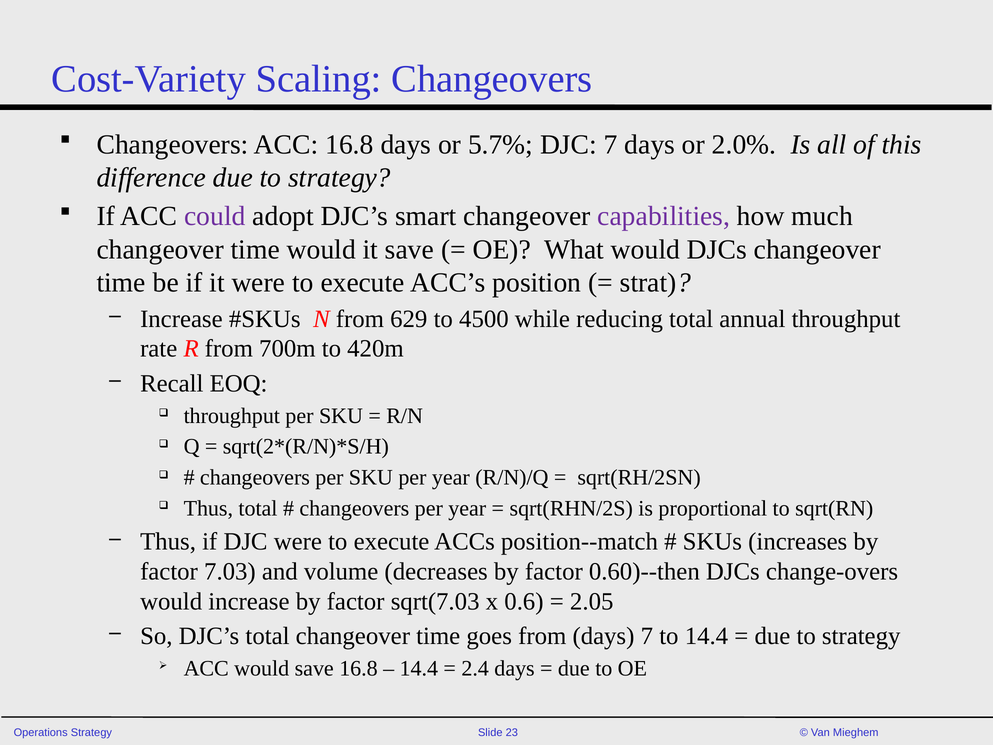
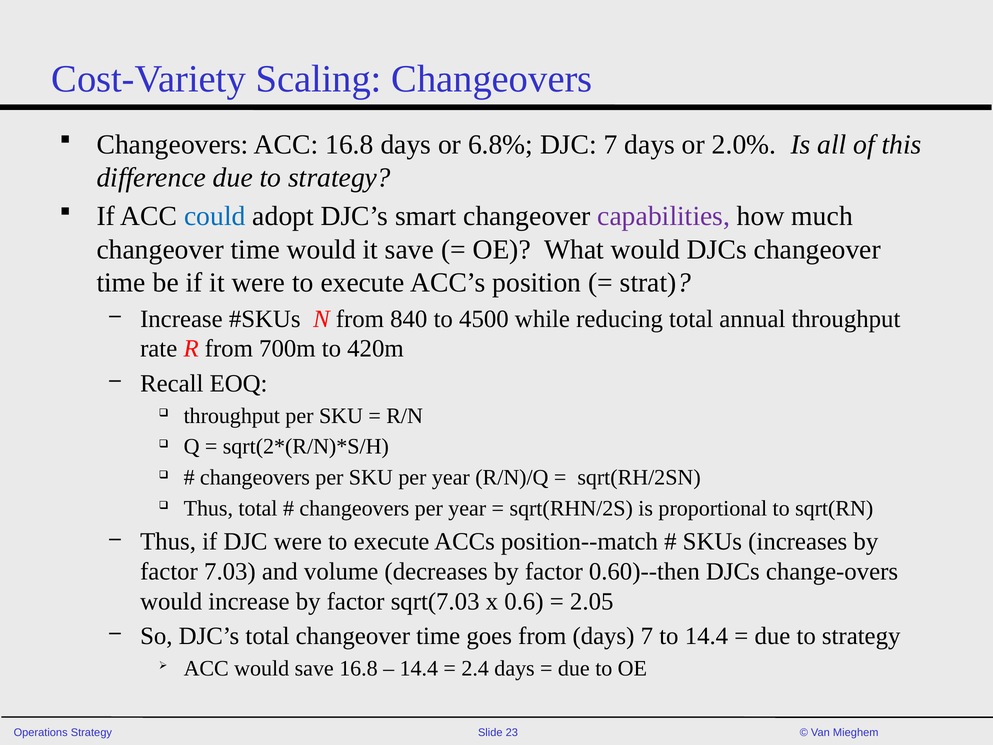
5.7%: 5.7% -> 6.8%
could colour: purple -> blue
629: 629 -> 840
